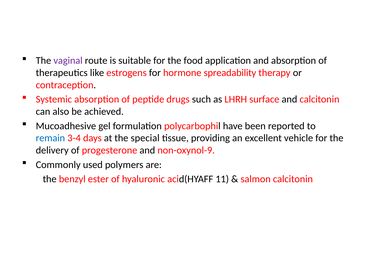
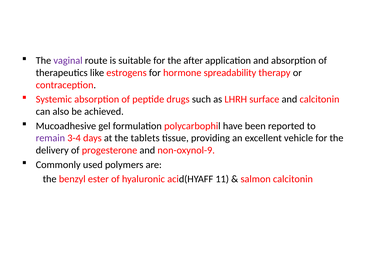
food: food -> after
remain colour: blue -> purple
special: special -> tablets
